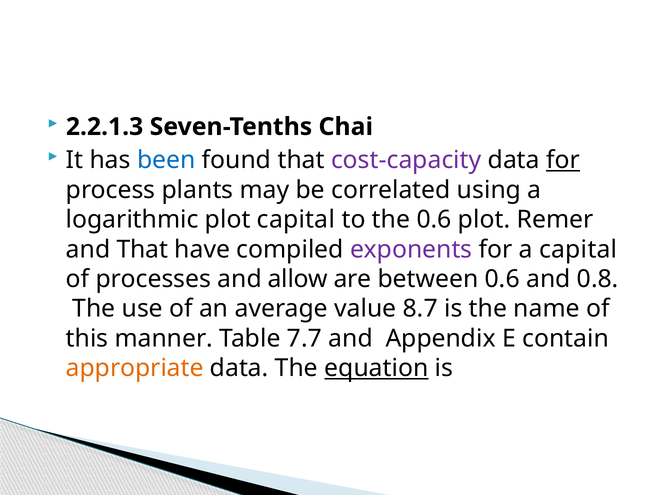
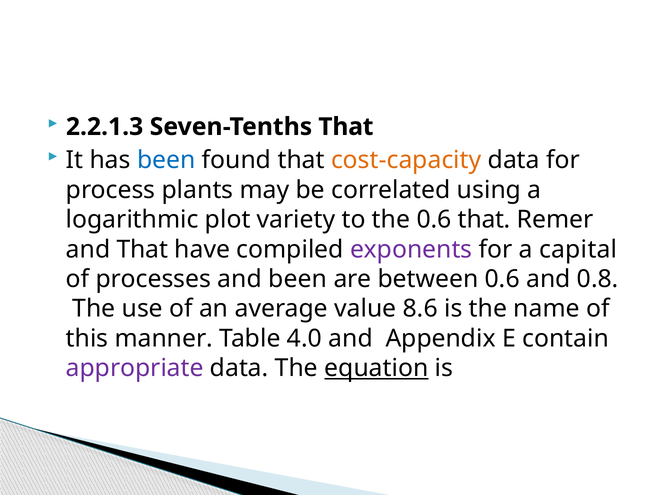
Seven-Tenths Chai: Chai -> That
cost-capacity colour: purple -> orange
for at (563, 160) underline: present -> none
plot capital: capital -> variety
0.6 plot: plot -> that
and allow: allow -> been
8.7: 8.7 -> 8.6
7.7: 7.7 -> 4.0
appropriate colour: orange -> purple
